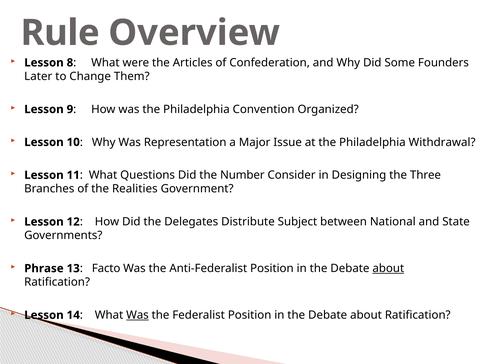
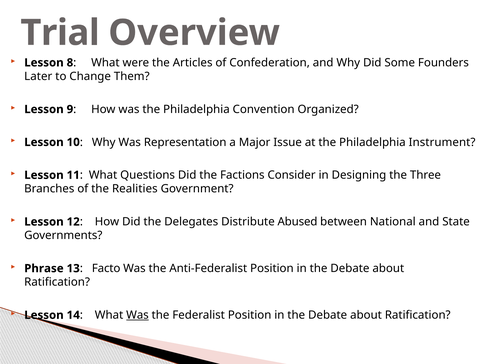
Rule: Rule -> Trial
Withdrawal: Withdrawal -> Instrument
Number: Number -> Factions
Subject: Subject -> Abused
about at (388, 269) underline: present -> none
